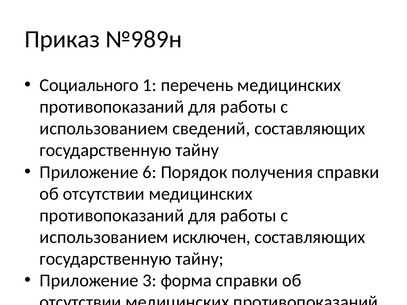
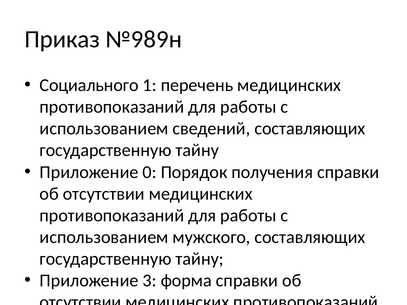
6: 6 -> 0
исключен: исключен -> мужского
